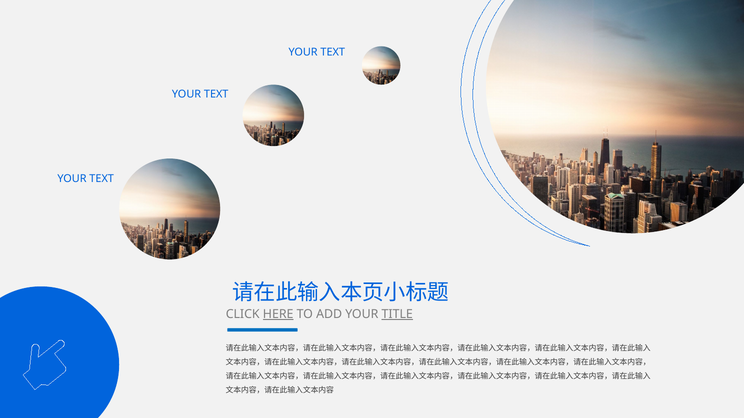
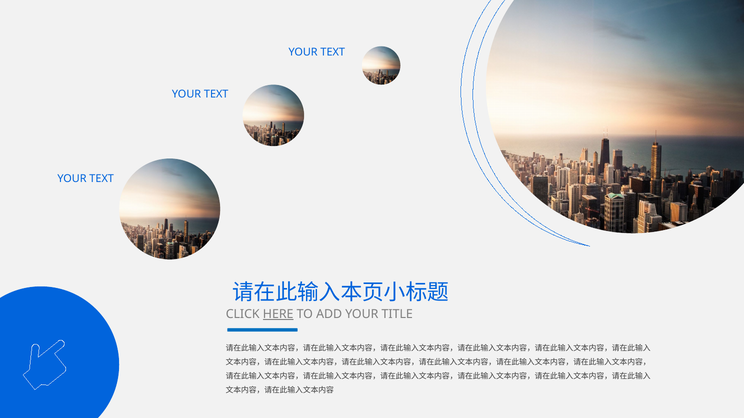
TITLE underline: present -> none
